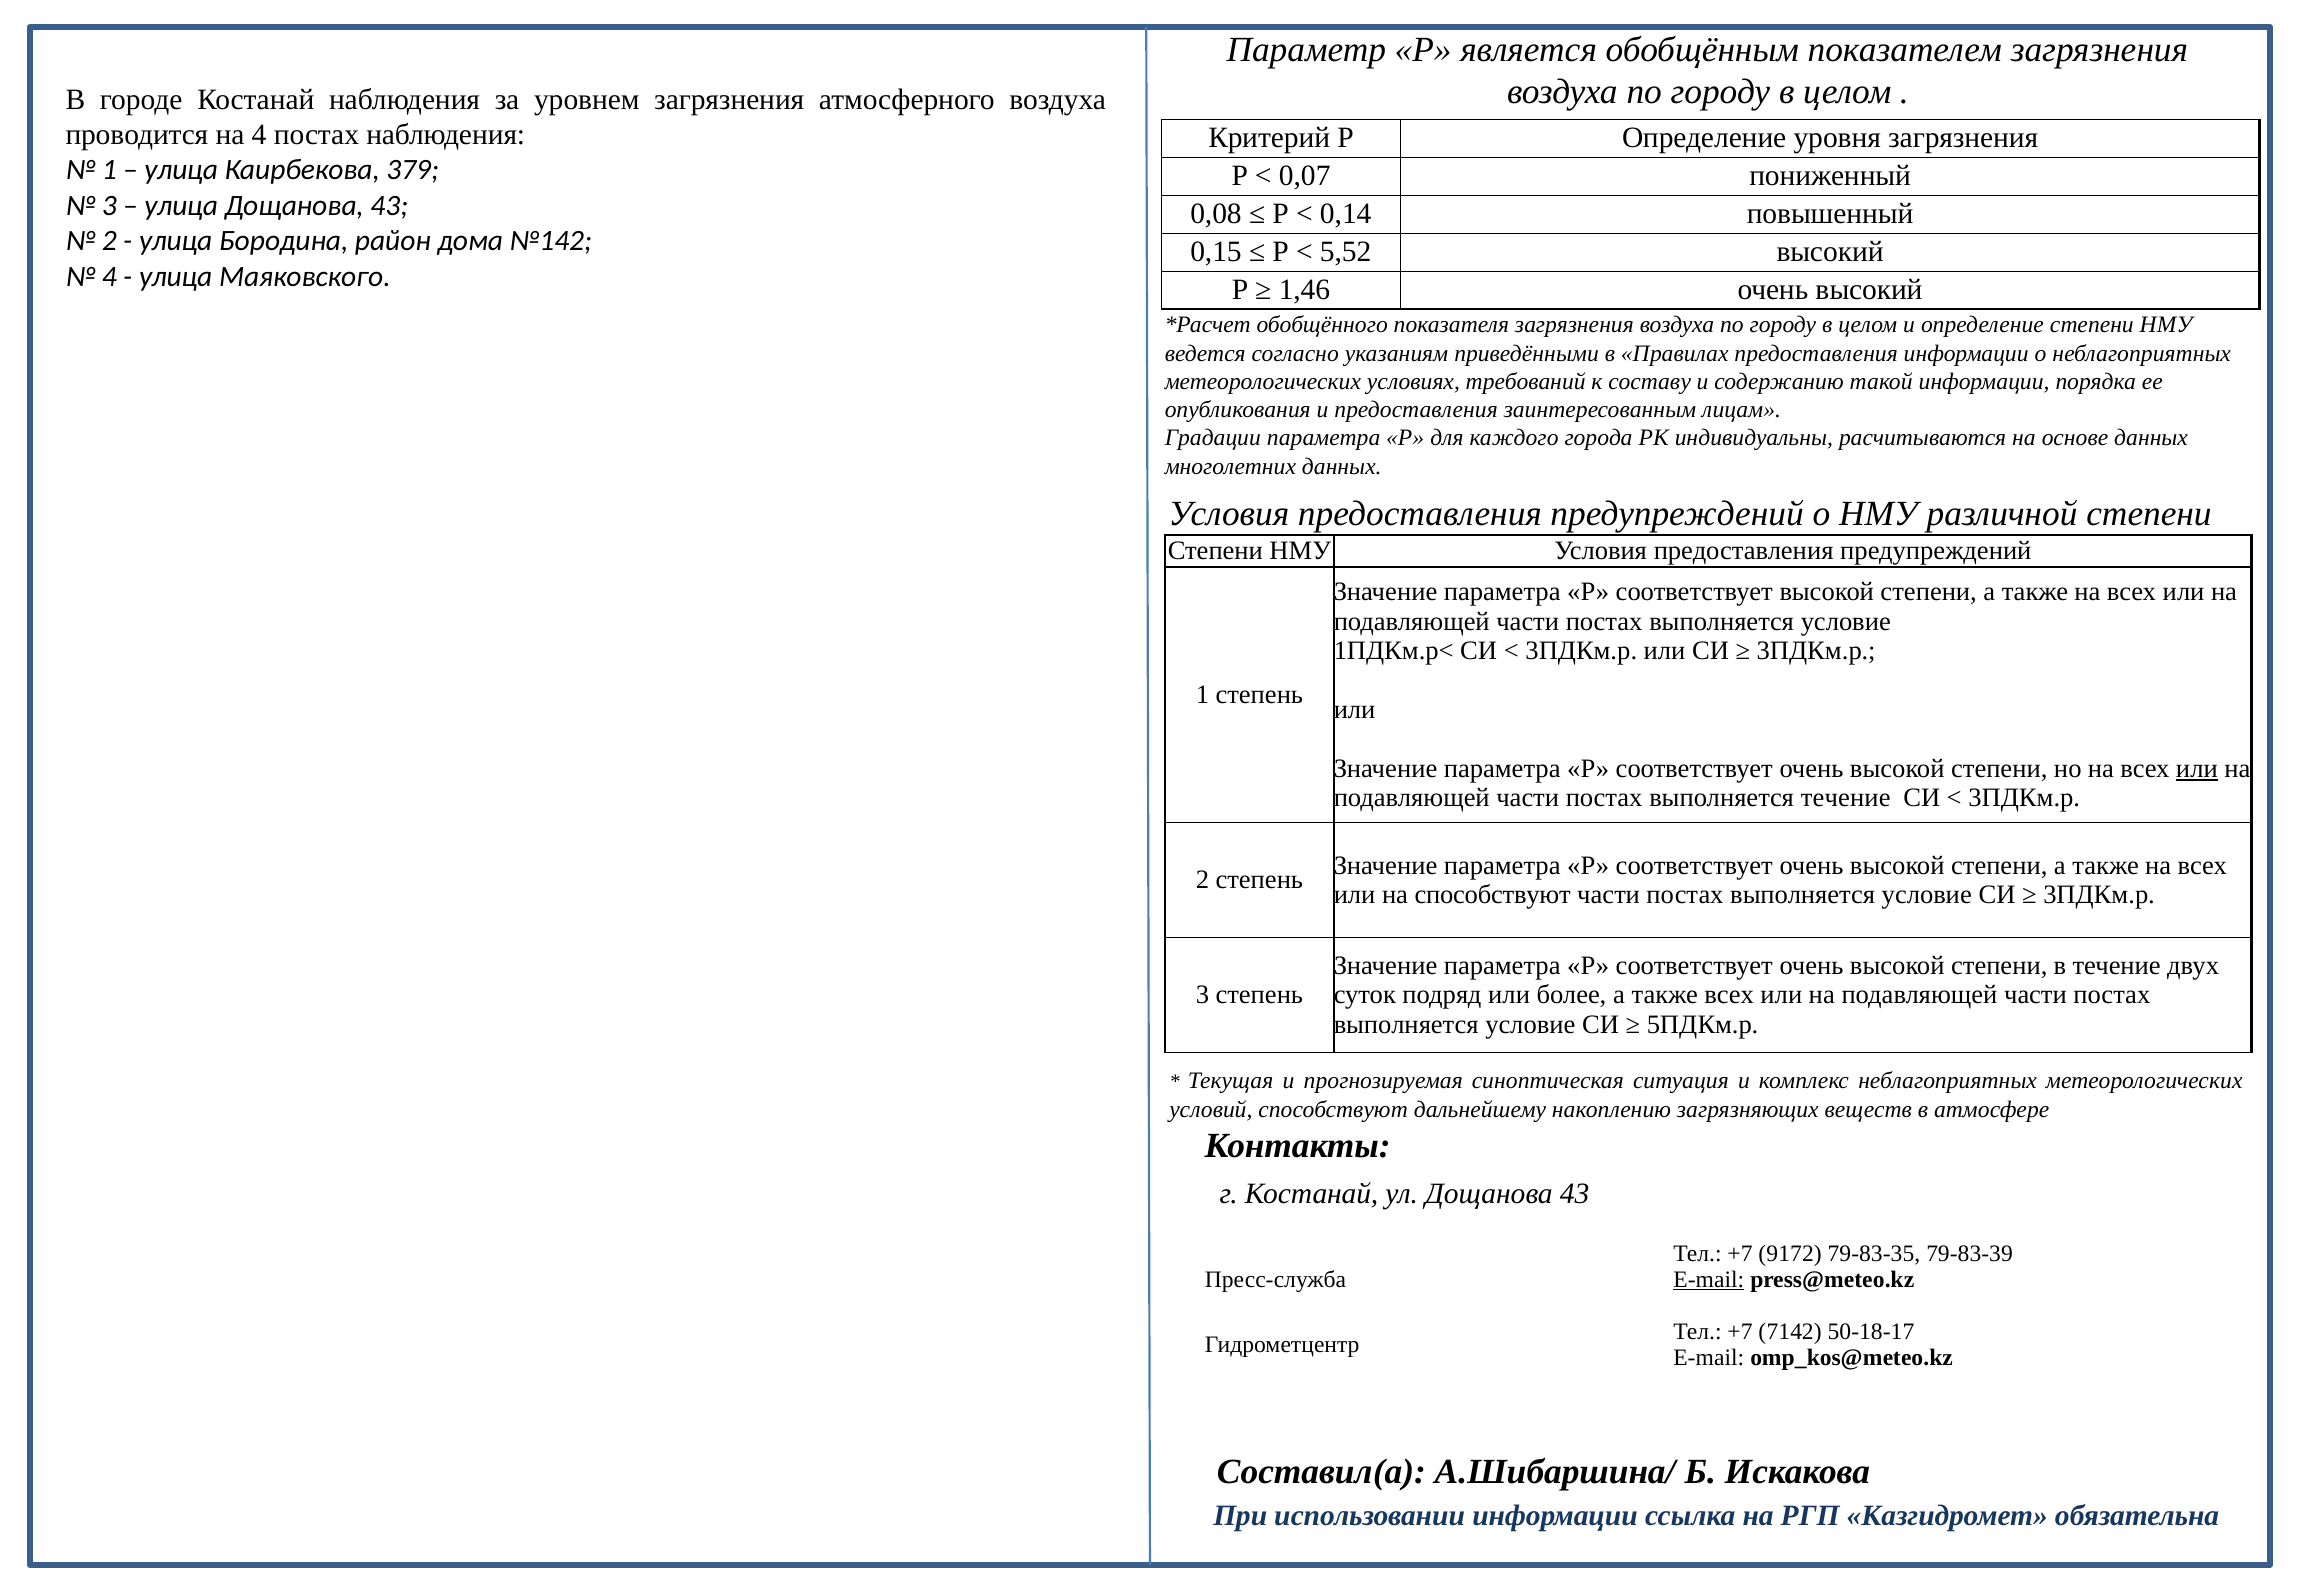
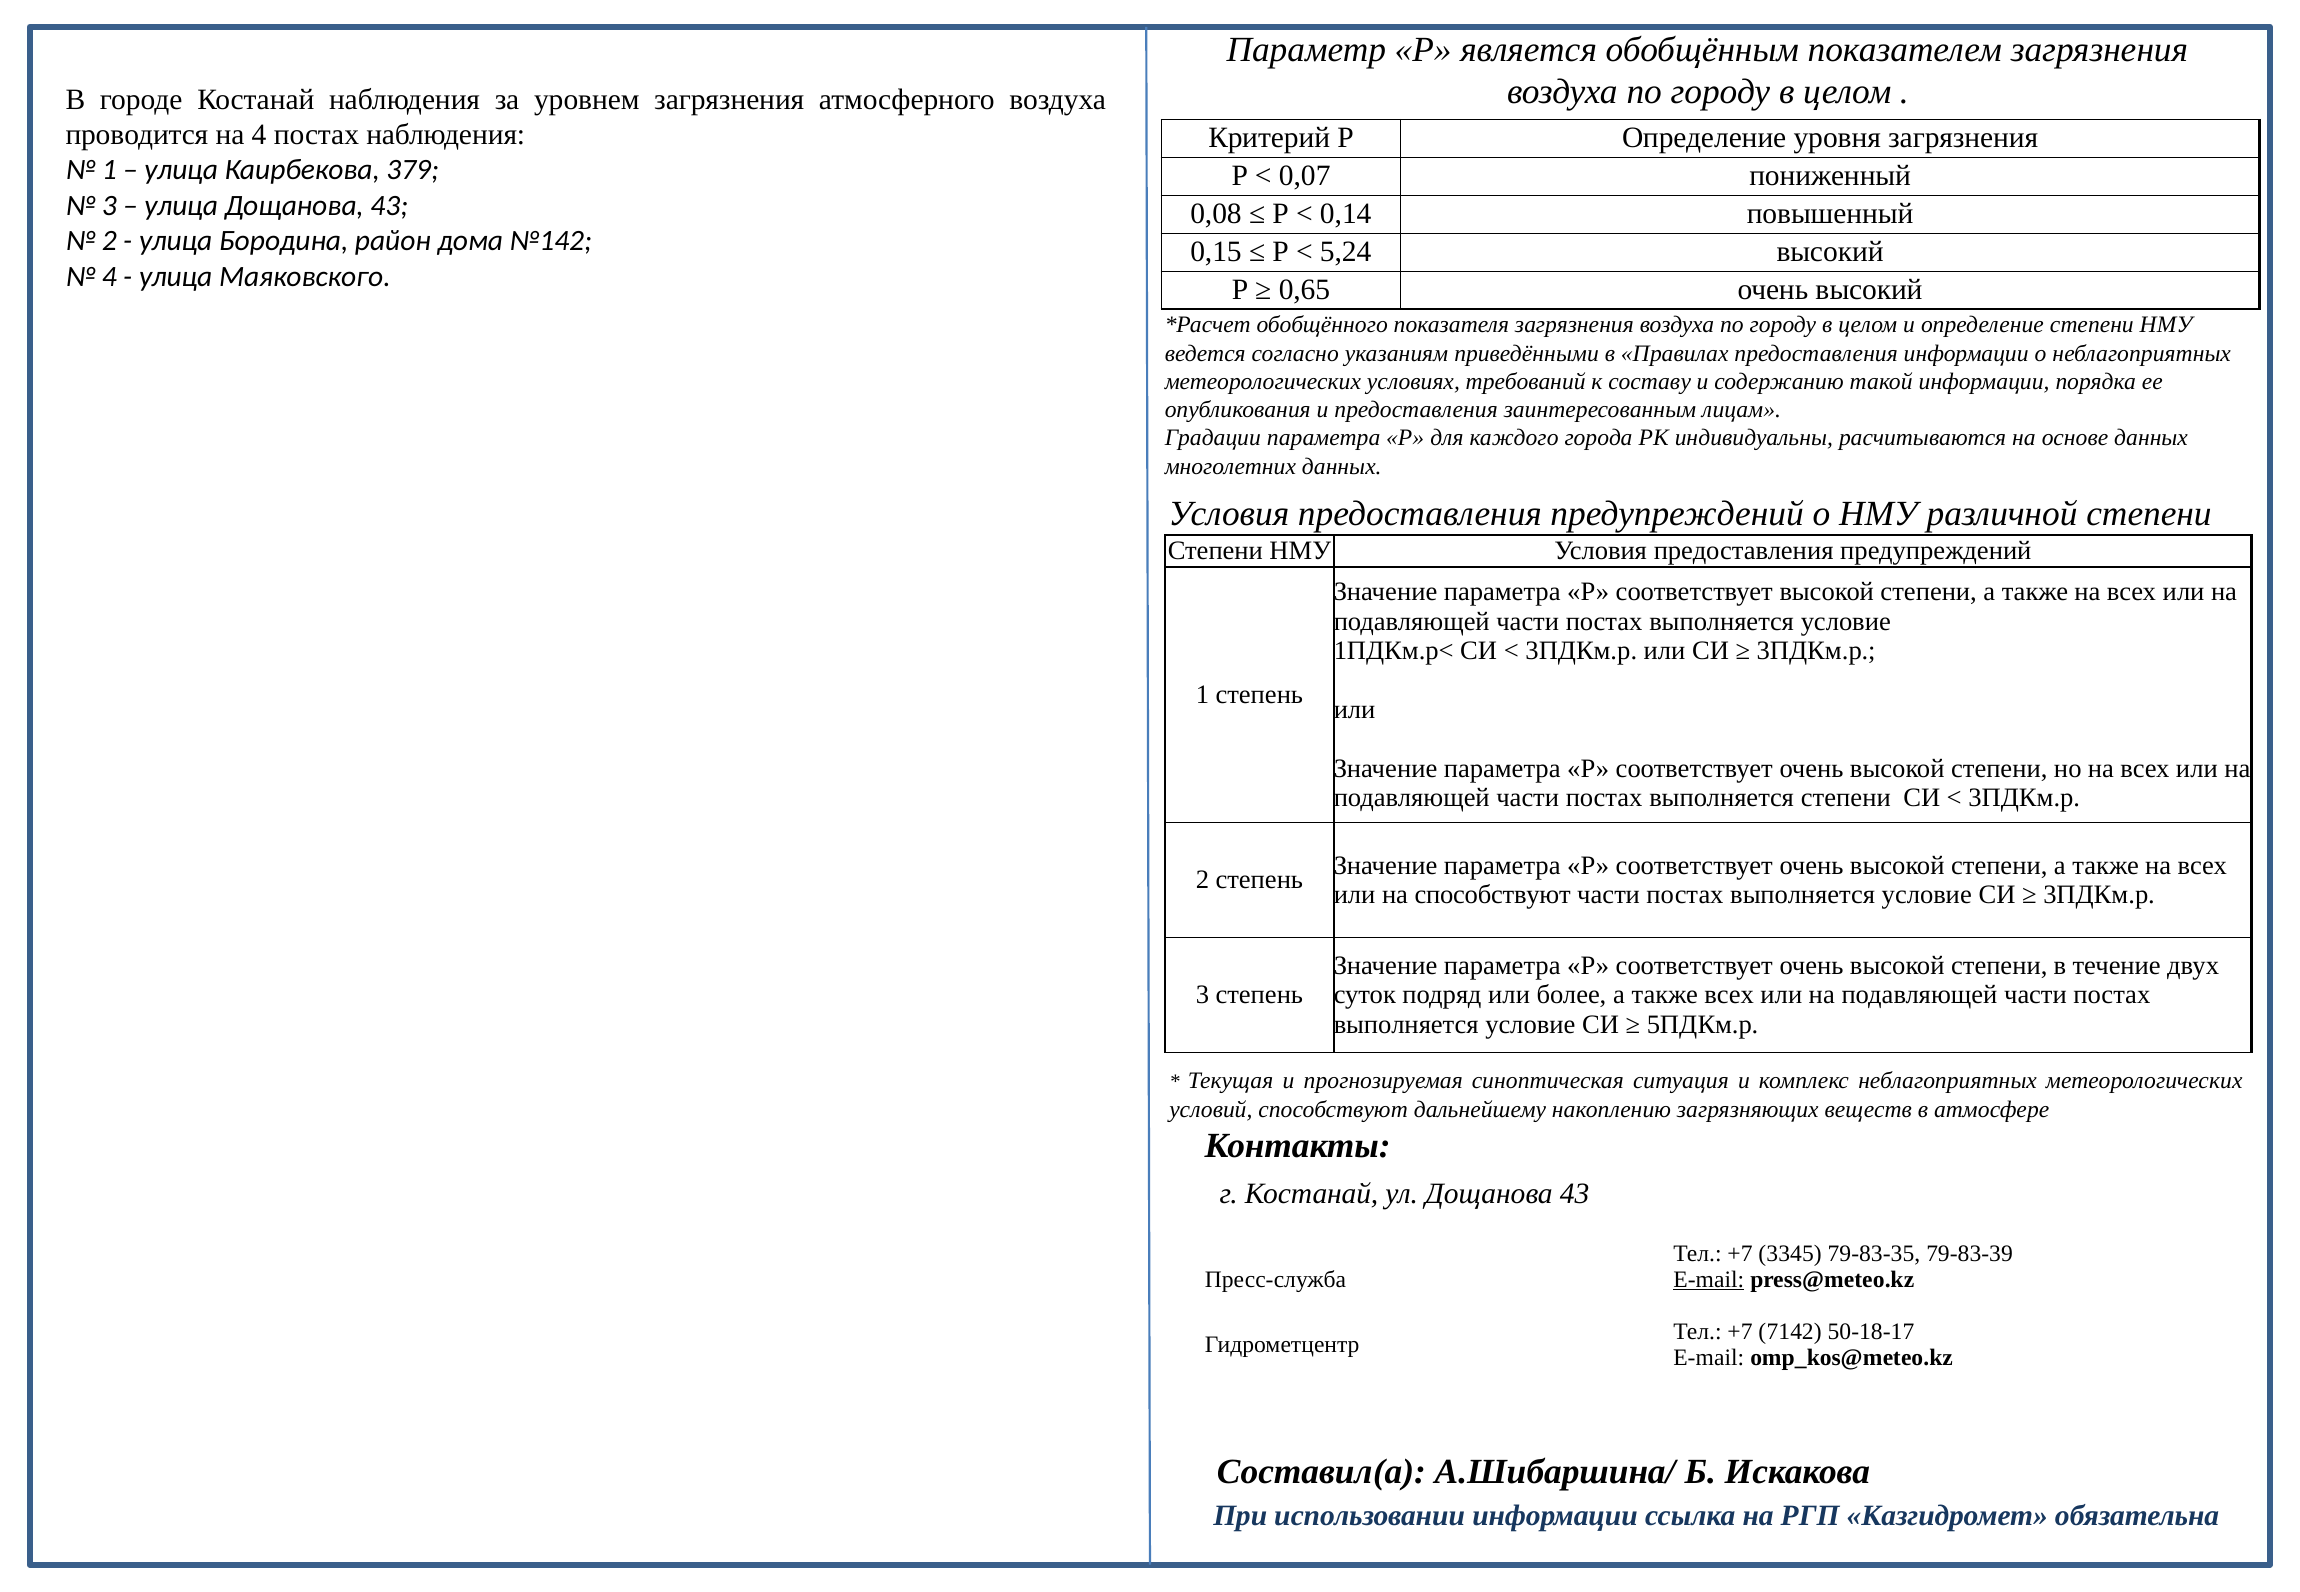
5,52: 5,52 -> 5,24
1,46: 1,46 -> 0,65
или at (2197, 768) underline: present -> none
выполняется течение: течение -> степени
9172: 9172 -> 3345
